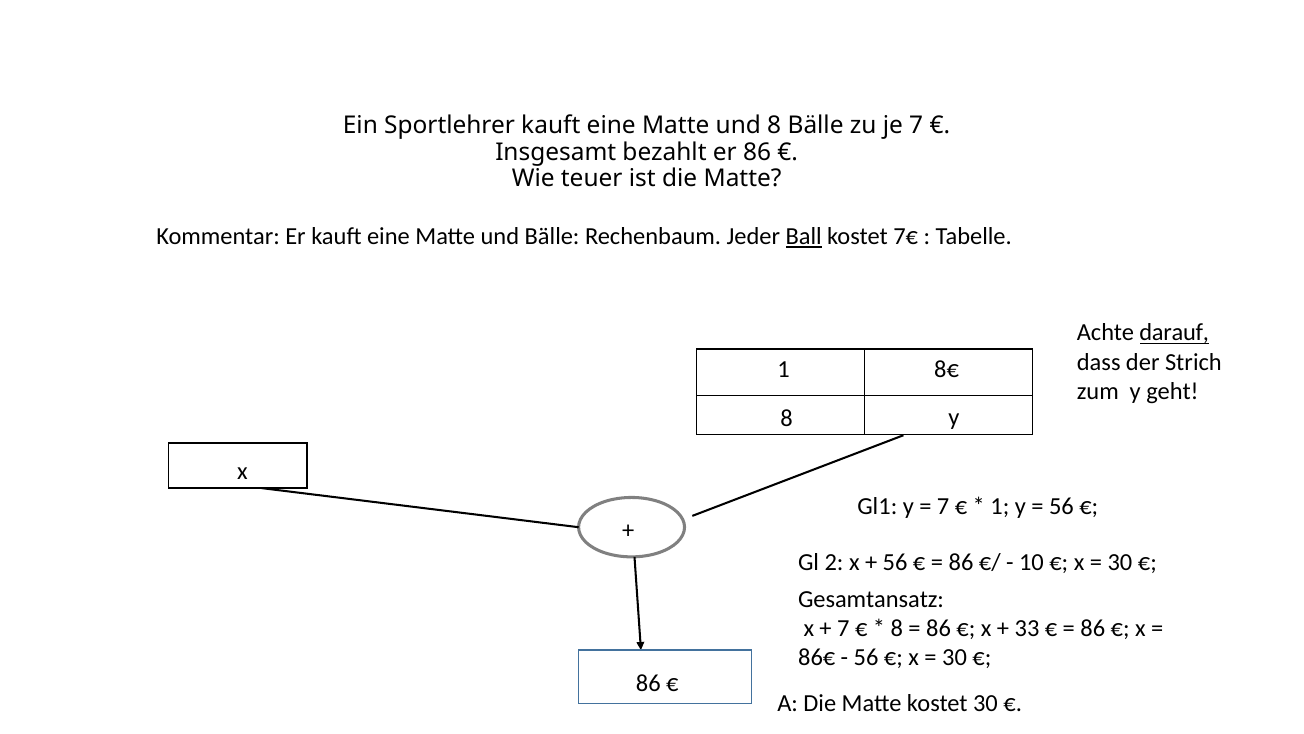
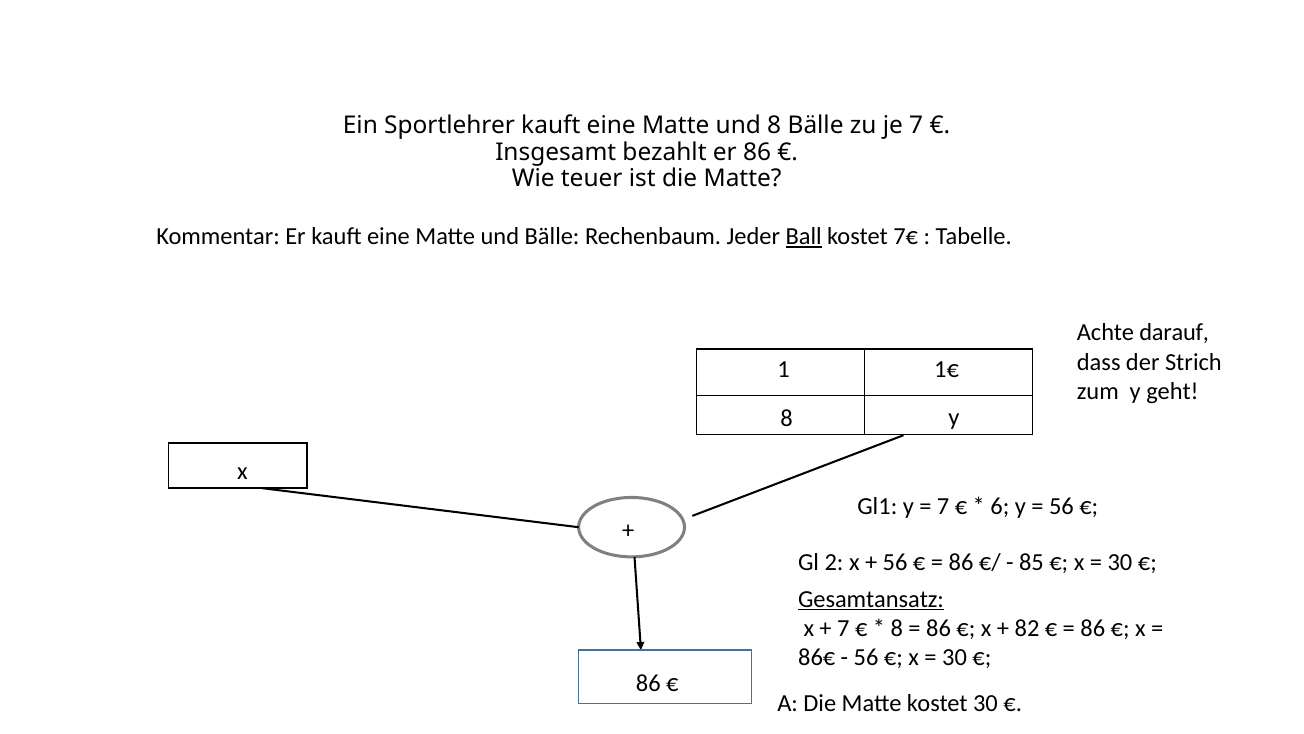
darauf underline: present -> none
8€: 8€ -> 1€
1 at (1000, 506): 1 -> 6
10: 10 -> 85
Gesamtansatz underline: none -> present
33: 33 -> 82
